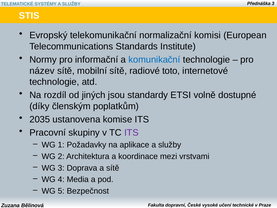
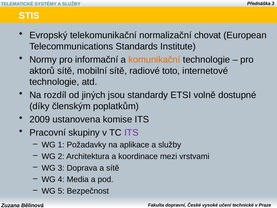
komisi: komisi -> chovat
komunikační colour: blue -> orange
název: název -> aktorů
2035: 2035 -> 2009
